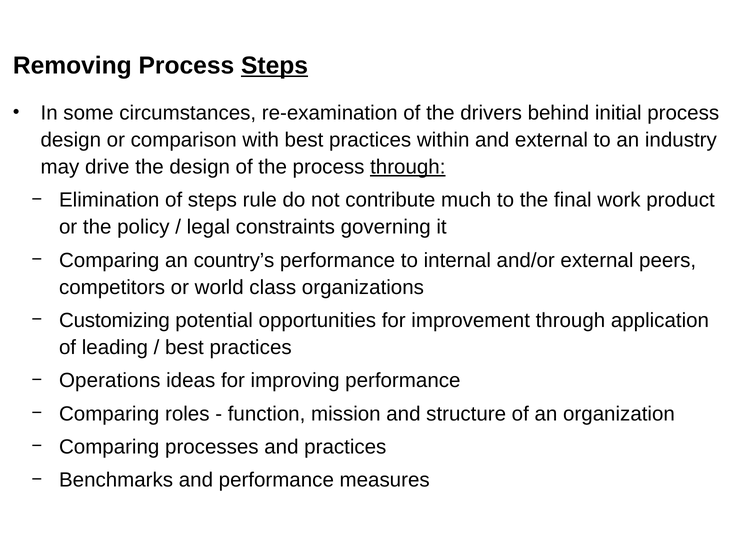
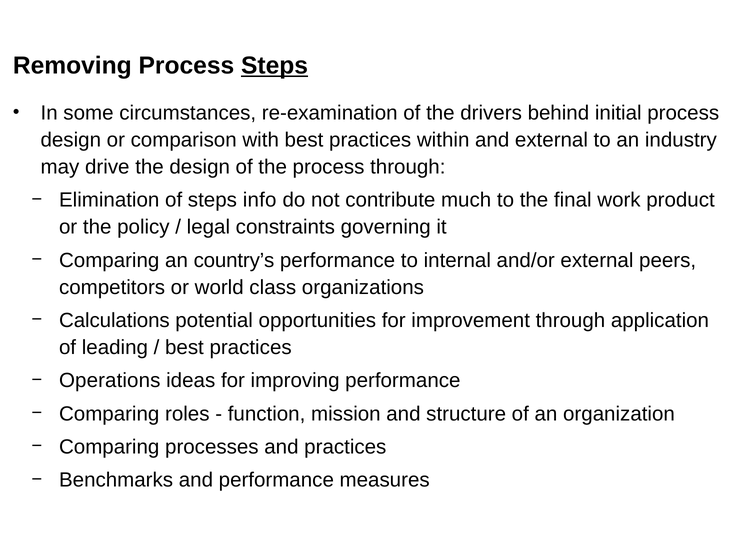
through at (408, 167) underline: present -> none
rule: rule -> info
Customizing: Customizing -> Calculations
